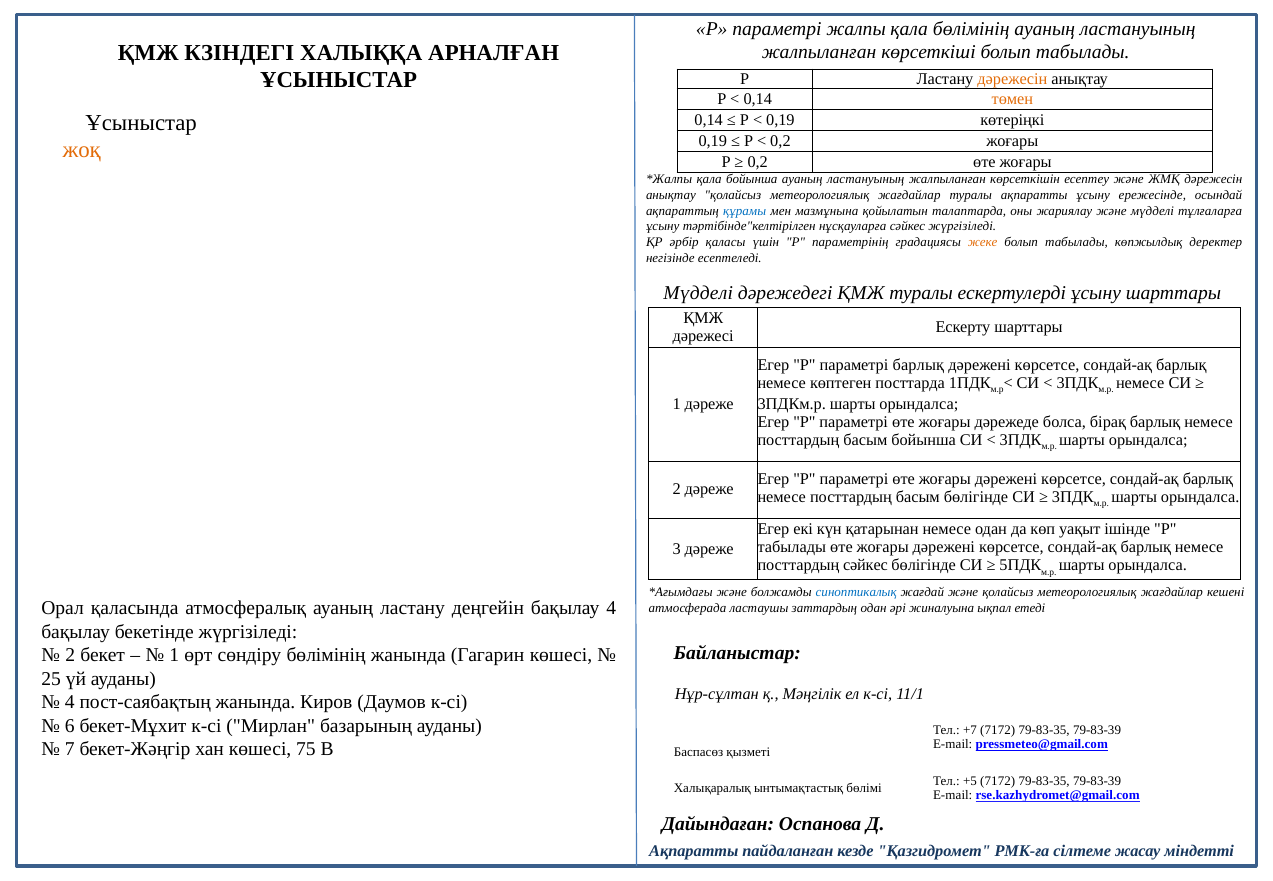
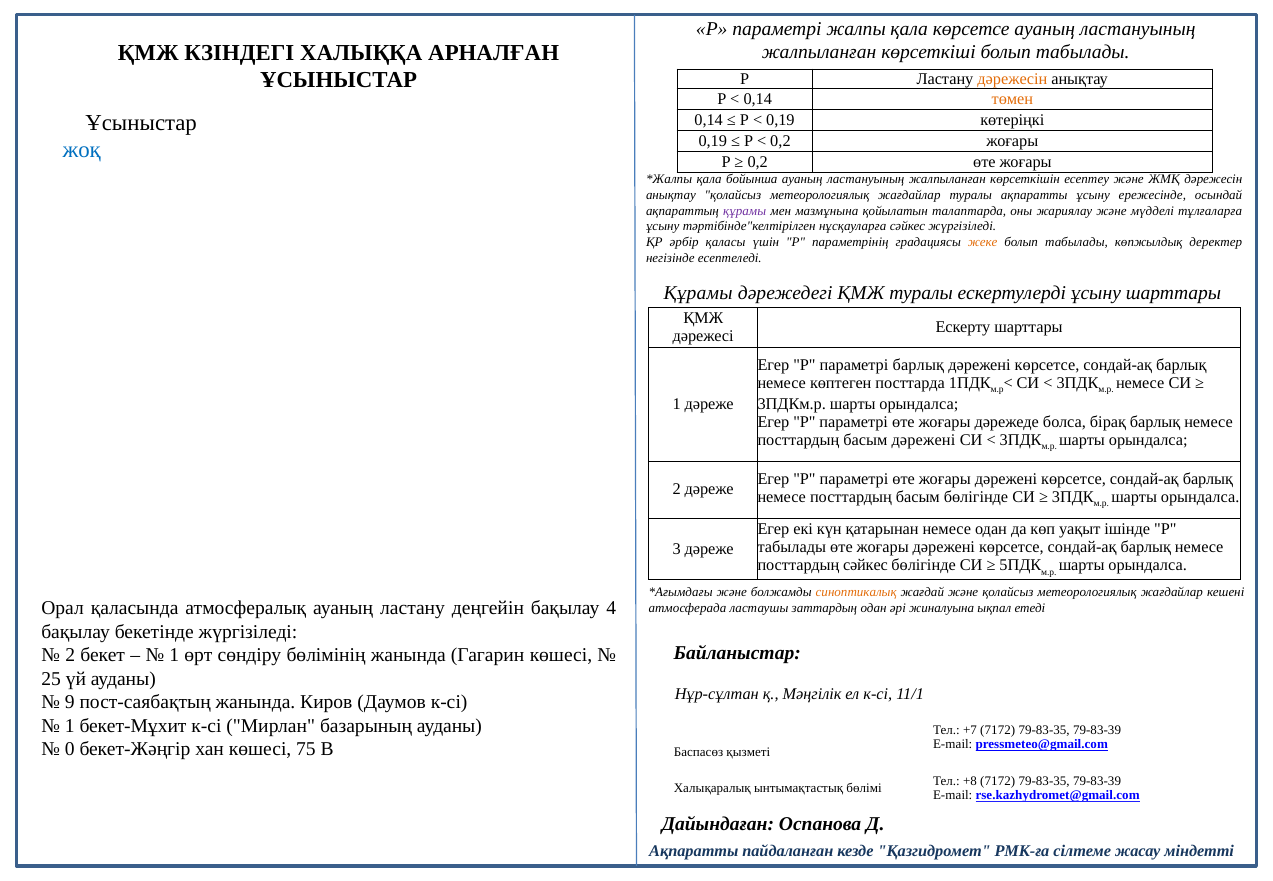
қала бөлімінің: бөлімінің -> көрсетсе
жоқ colour: orange -> blue
құрамы at (745, 211) colour: blue -> purple
Мүдделі at (698, 293): Мүдделі -> Құрамы
басым бойынша: бойынша -> дәрежені
синоптикалық colour: blue -> orange
4 at (70, 702): 4 -> 9
6 at (70, 726): 6 -> 1
7: 7 -> 0
+5: +5 -> +8
